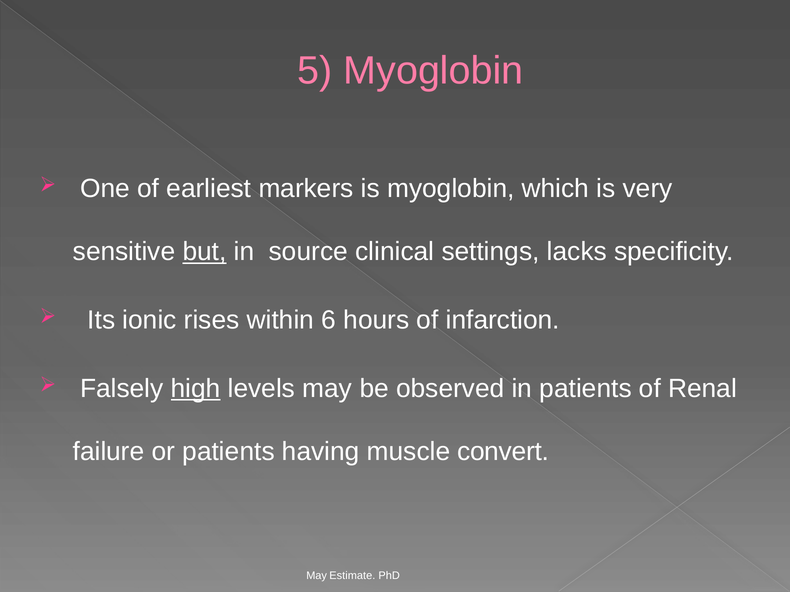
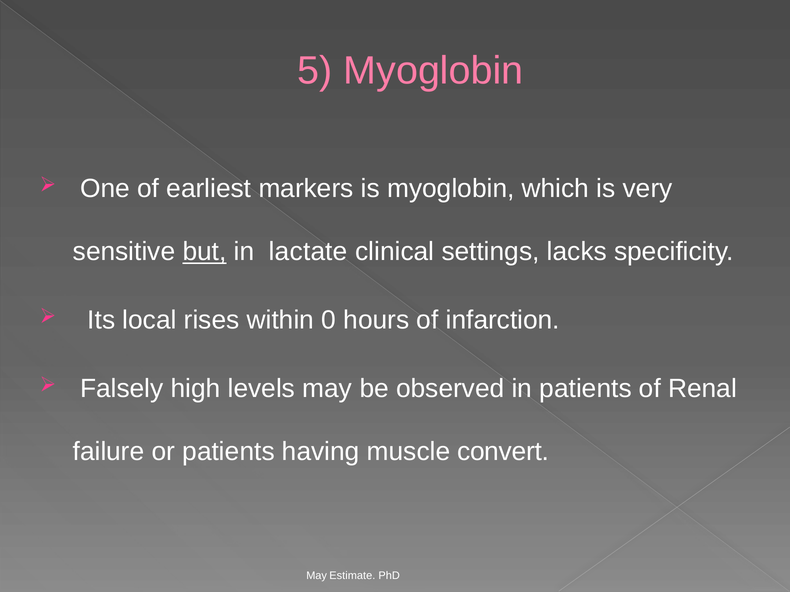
source: source -> lactate
ionic: ionic -> local
6: 6 -> 0
high underline: present -> none
